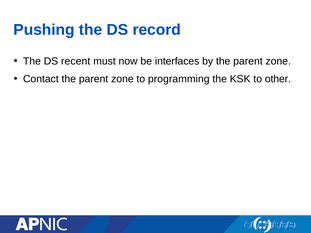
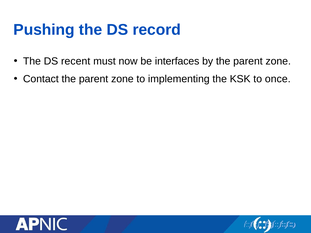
programming: programming -> implementing
other: other -> once
